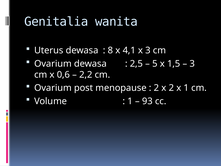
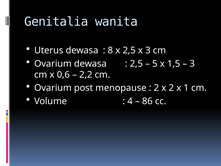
x 4,1: 4,1 -> 2,5
1 at (130, 101): 1 -> 4
93: 93 -> 86
